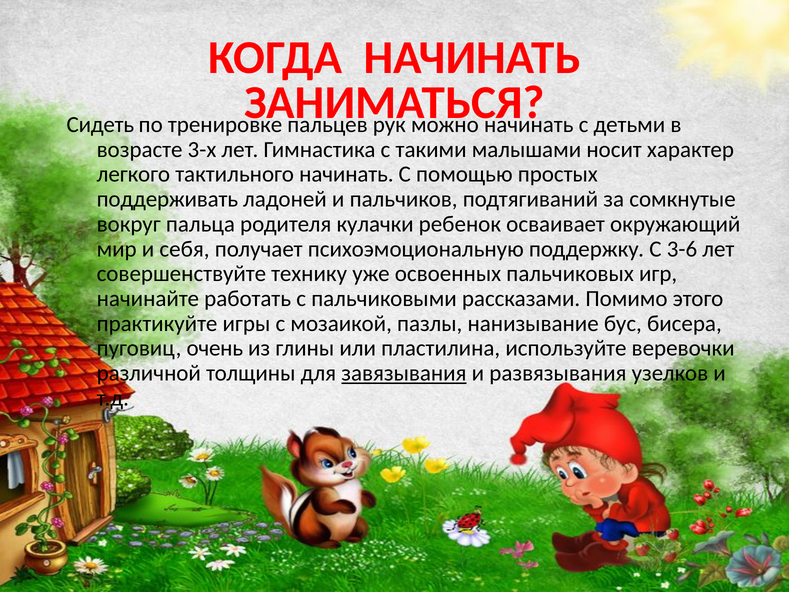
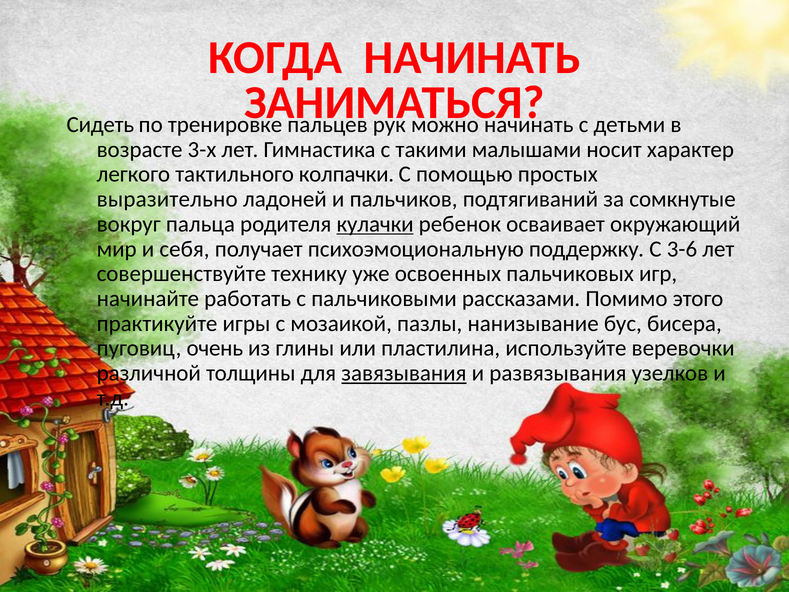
тактильного начинать: начинать -> колпачки
поддерживать: поддерживать -> выразительно
кулачки underline: none -> present
